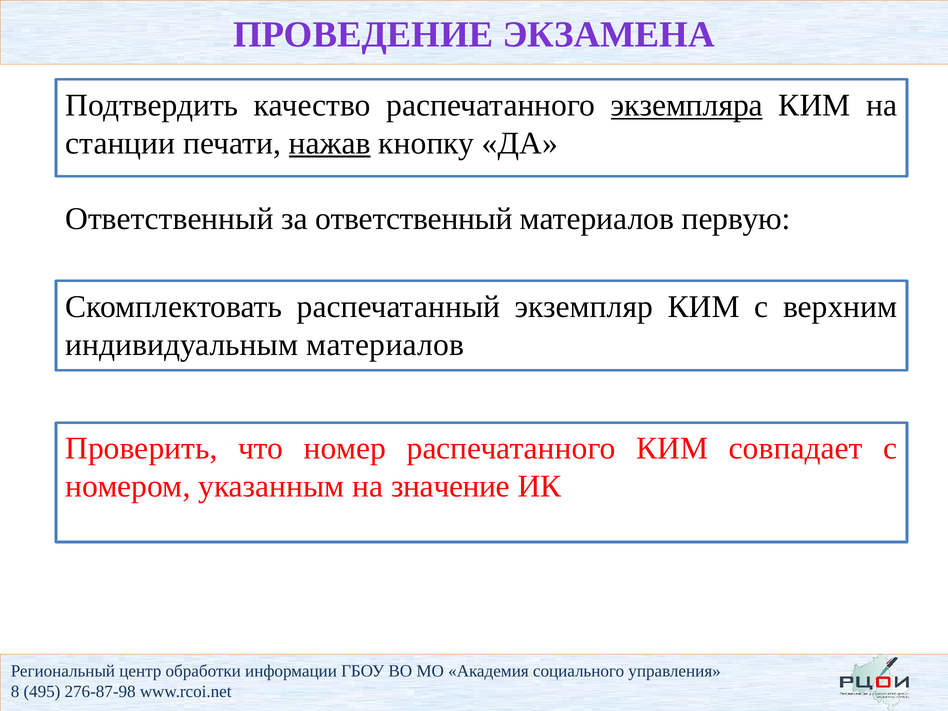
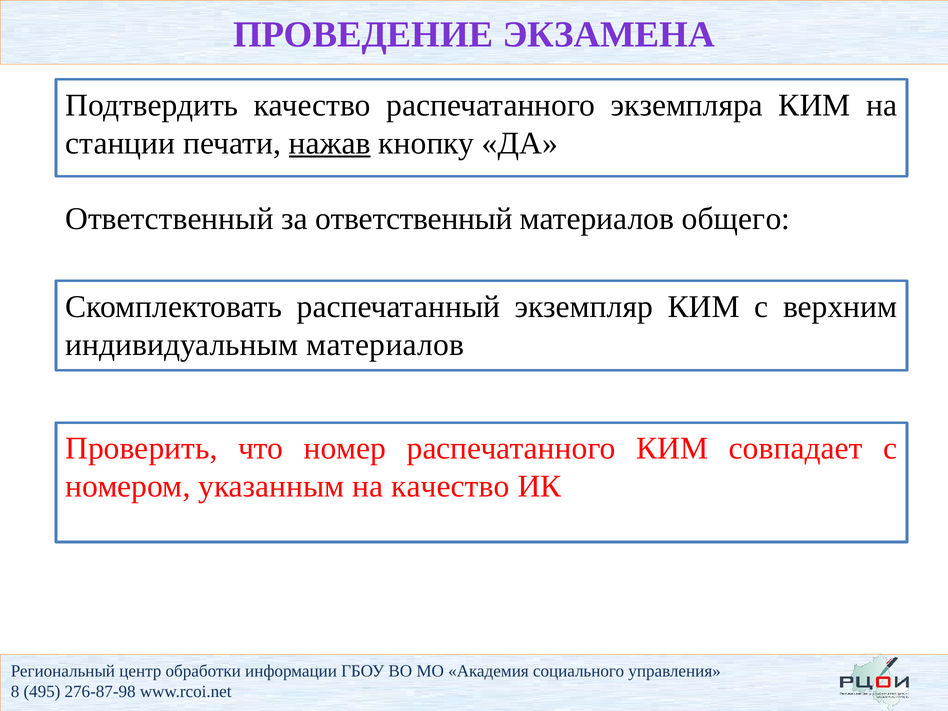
экземпляра underline: present -> none
первую: первую -> общего
на значение: значение -> качество
